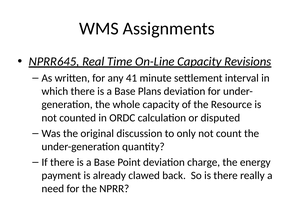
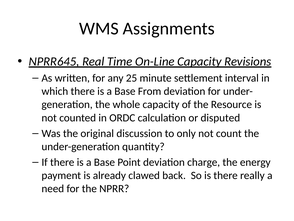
41: 41 -> 25
Plans: Plans -> From
